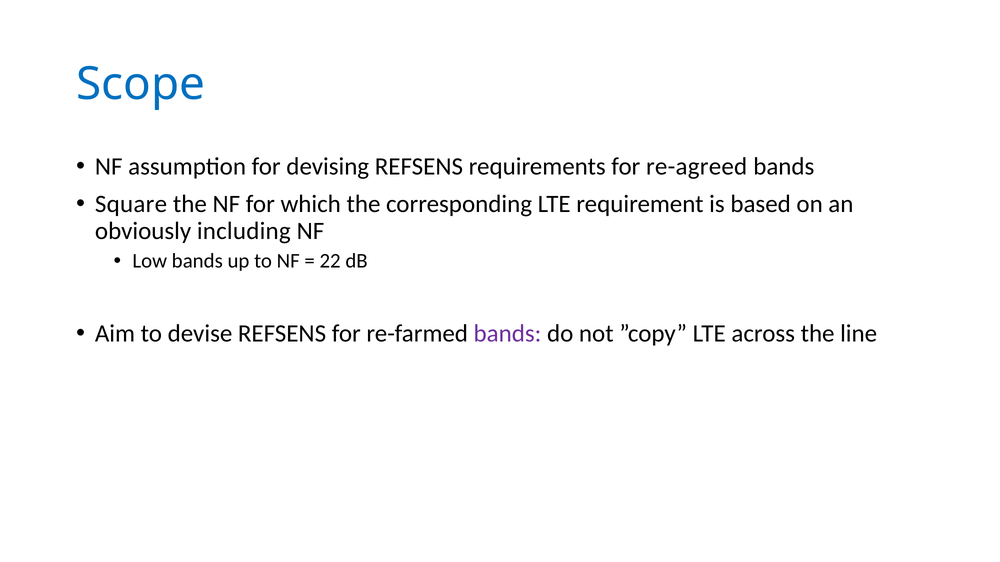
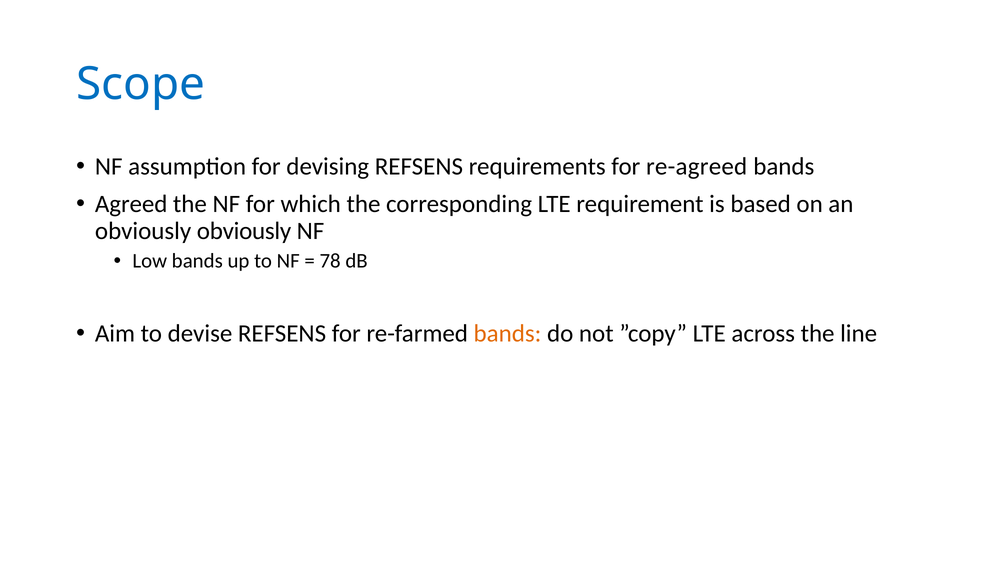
Square: Square -> Agreed
obviously including: including -> obviously
22: 22 -> 78
bands at (507, 334) colour: purple -> orange
